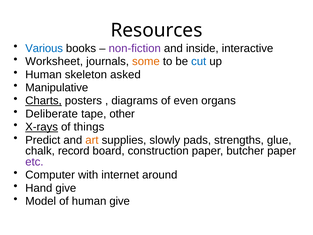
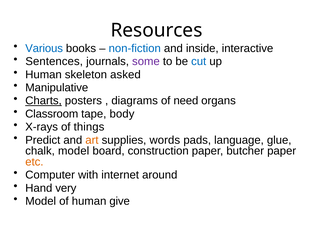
non-fiction colour: purple -> blue
Worksheet: Worksheet -> Sentences
some colour: orange -> purple
even: even -> need
Deliberate: Deliberate -> Classroom
other: other -> body
X-rays underline: present -> none
slowly: slowly -> words
strengths: strengths -> language
chalk record: record -> model
etc colour: purple -> orange
Hand give: give -> very
